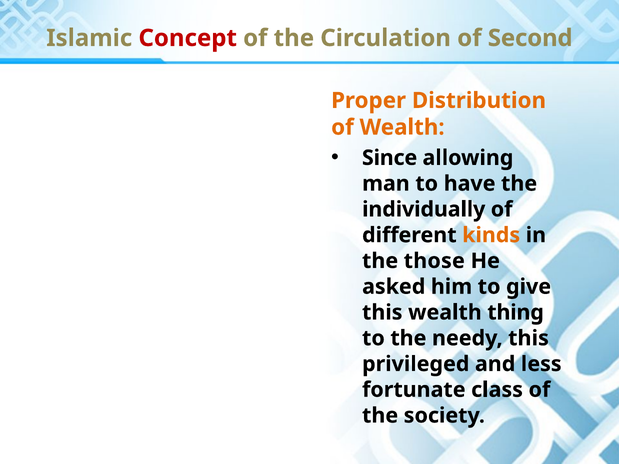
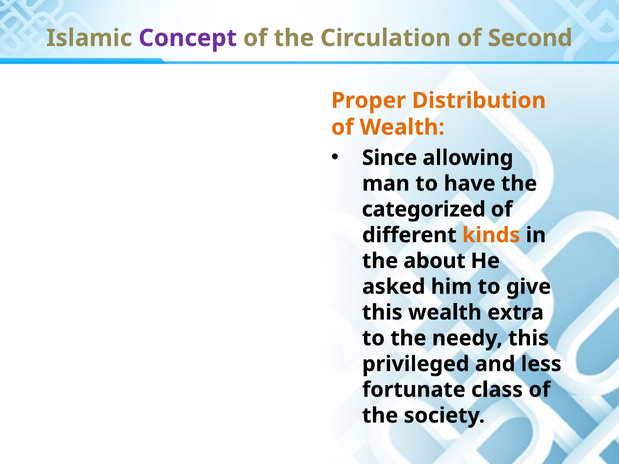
Concept colour: red -> purple
individually: individually -> categorized
those: those -> about
thing: thing -> extra
